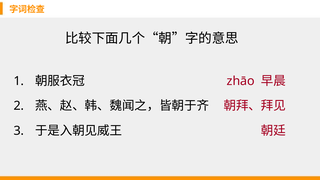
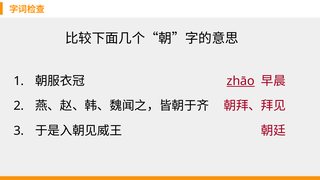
zhāo underline: none -> present
